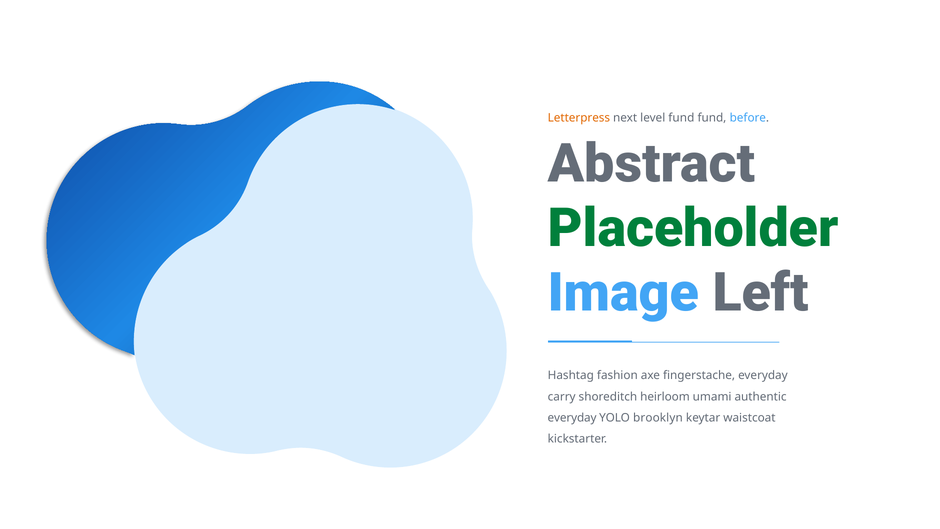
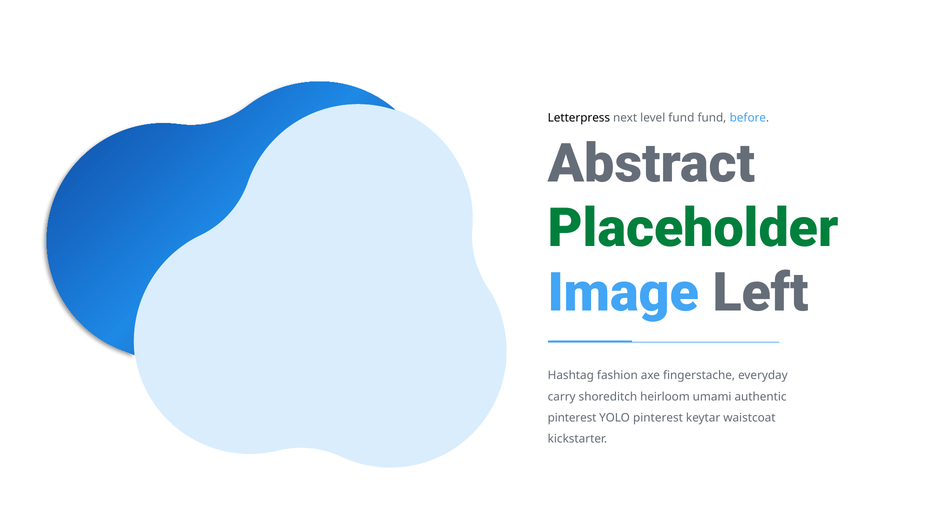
Letterpress colour: orange -> black
everyday at (572, 418): everyday -> pinterest
YOLO brooklyn: brooklyn -> pinterest
